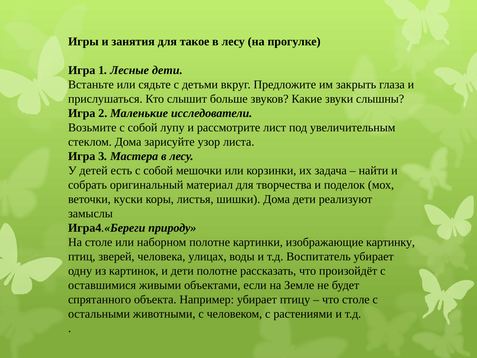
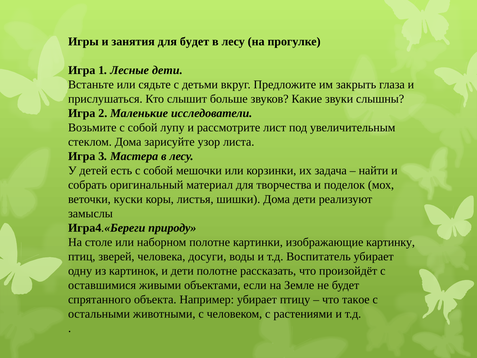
для такое: такое -> будет
улицах: улицах -> досуги
что столе: столе -> такое
